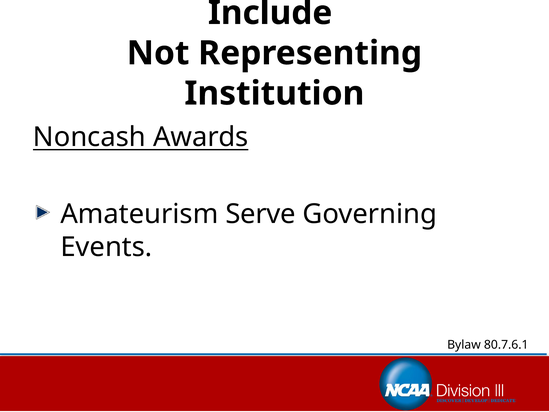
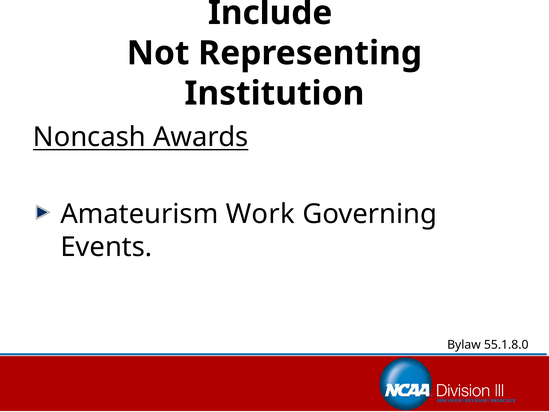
Serve: Serve -> Work
80.7.6.1: 80.7.6.1 -> 55.1.8.0
